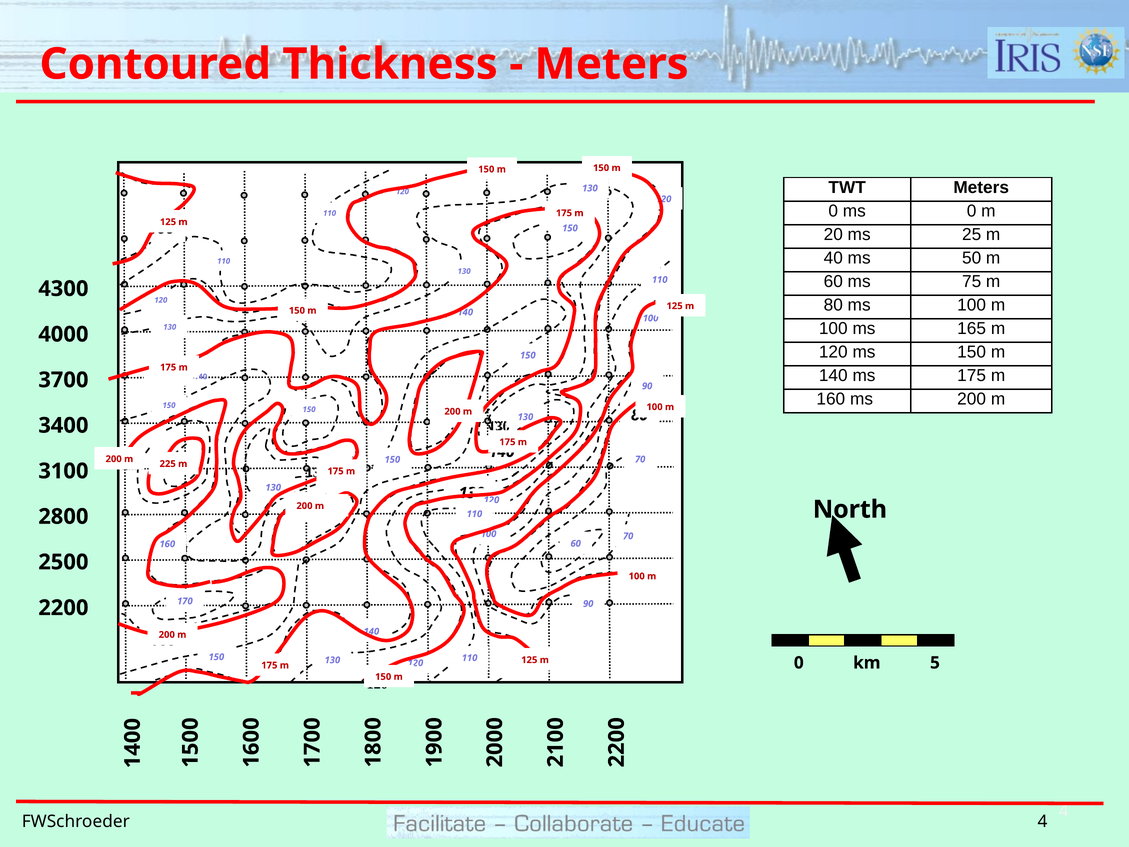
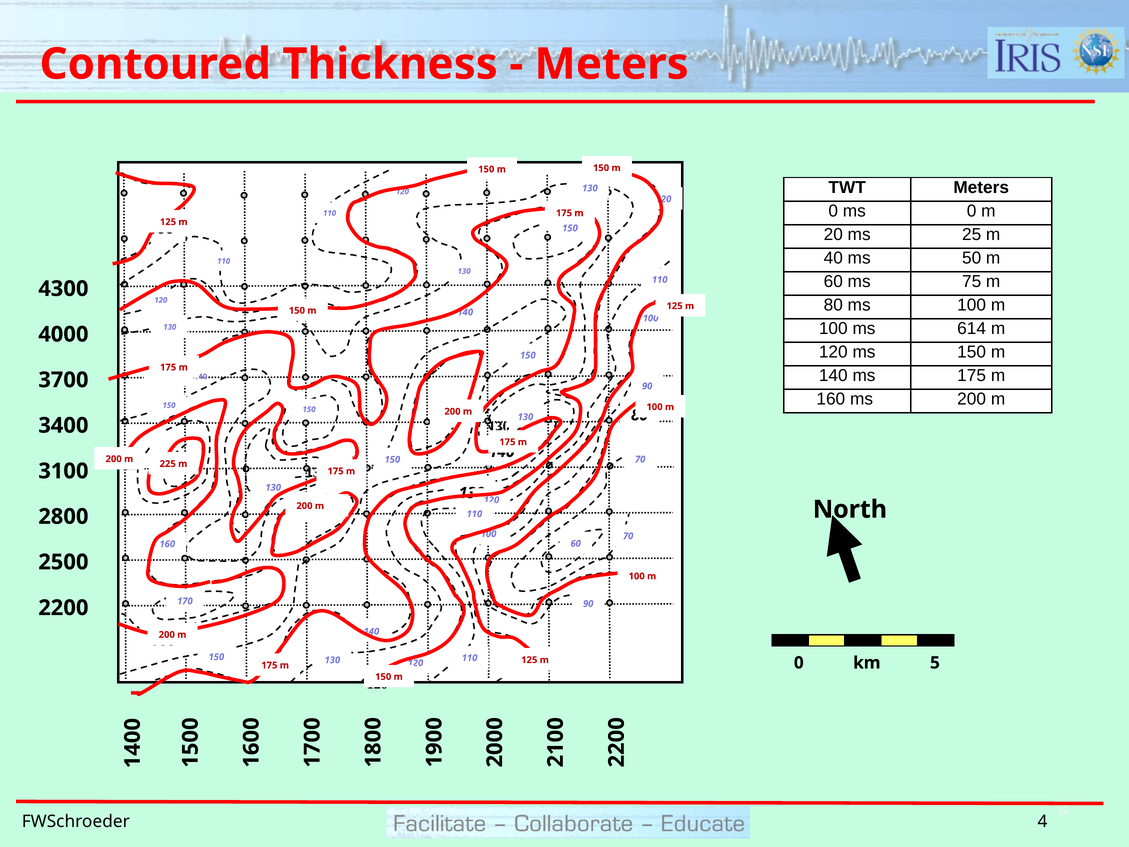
165: 165 -> 614
